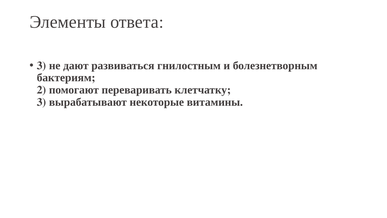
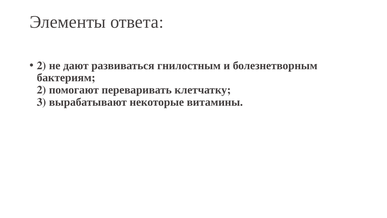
3 at (41, 65): 3 -> 2
